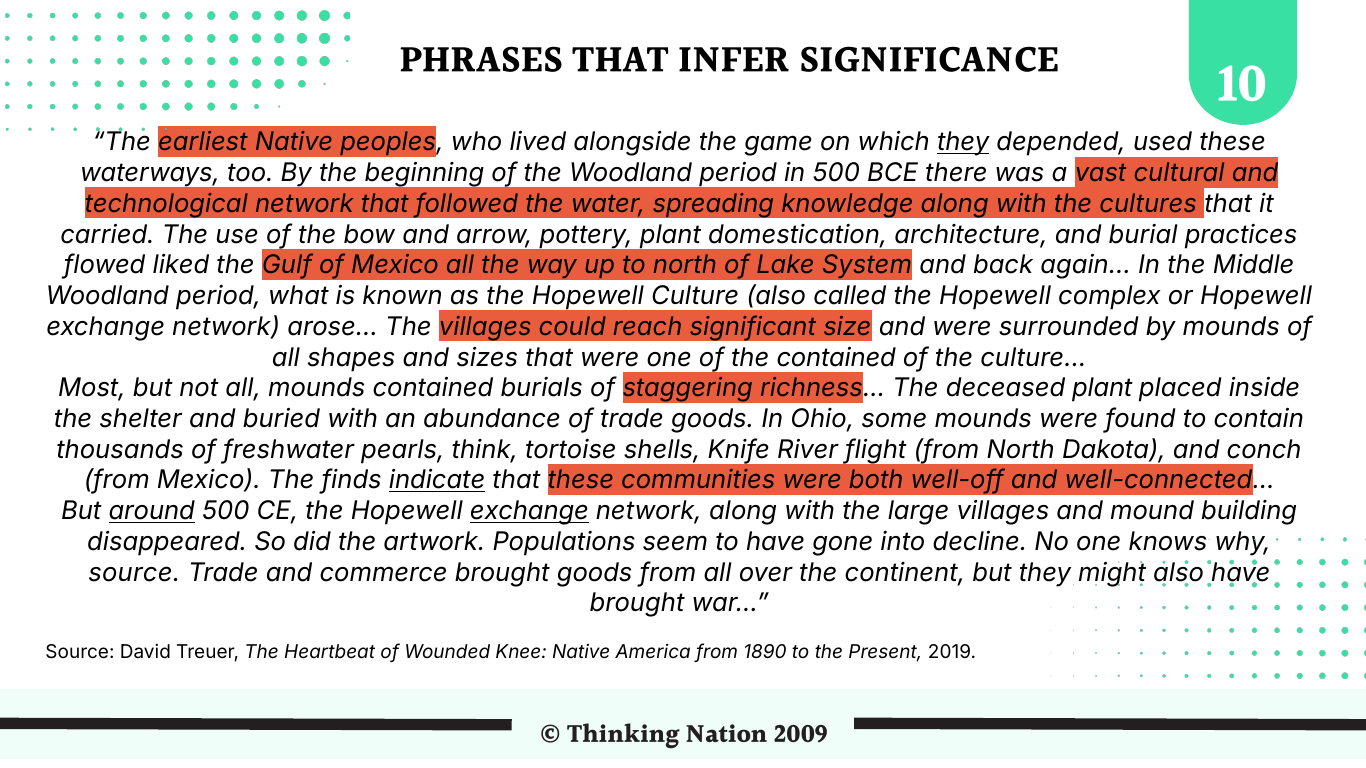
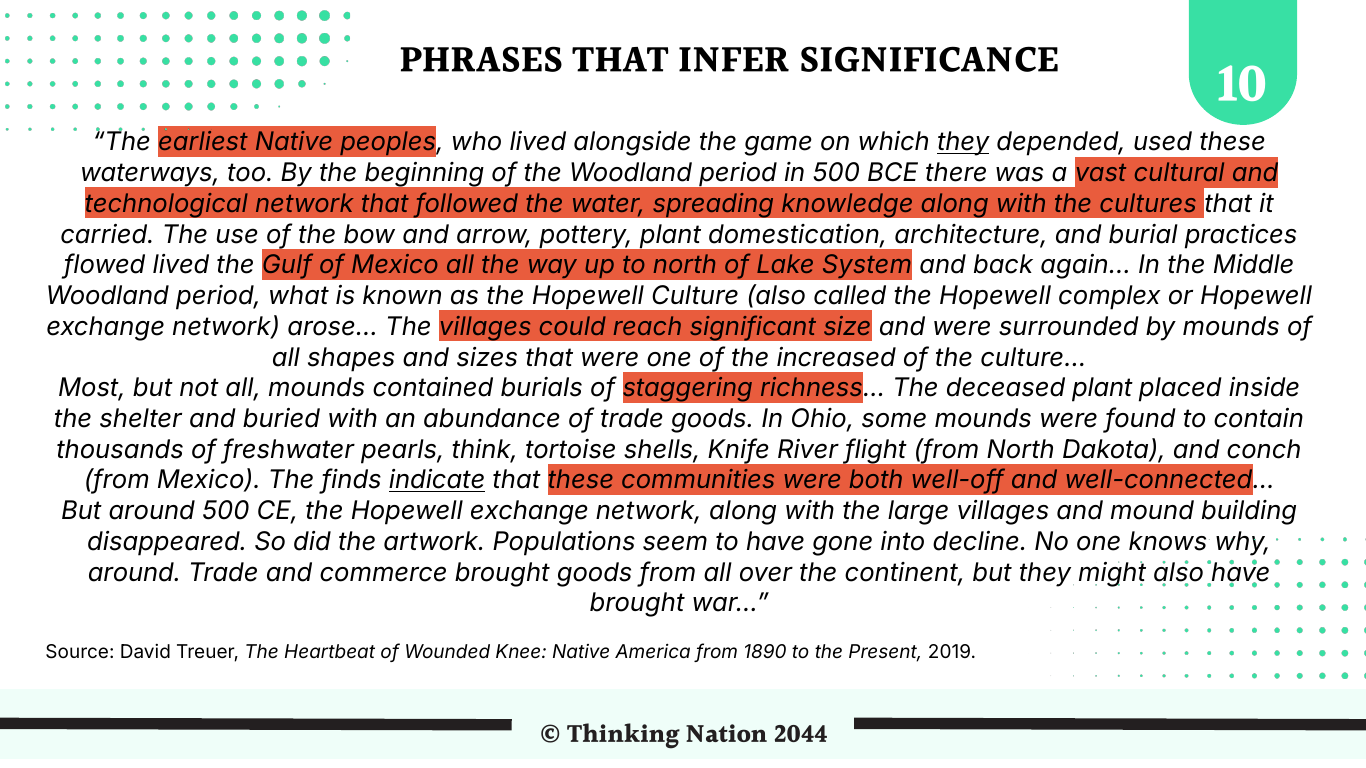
flowed liked: liked -> lived
the contained: contained -> increased
around at (152, 512) underline: present -> none
exchange at (529, 512) underline: present -> none
source at (134, 573): source -> around
2009: 2009 -> 2044
